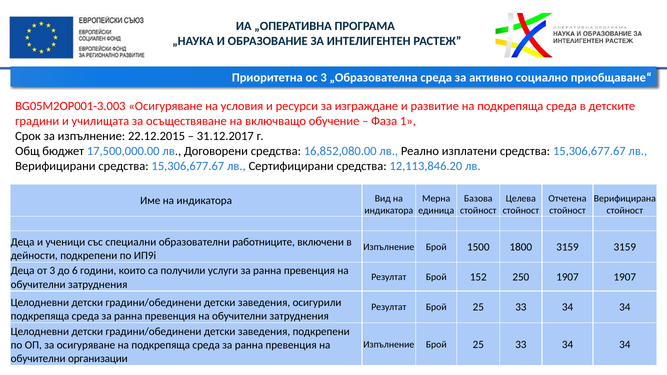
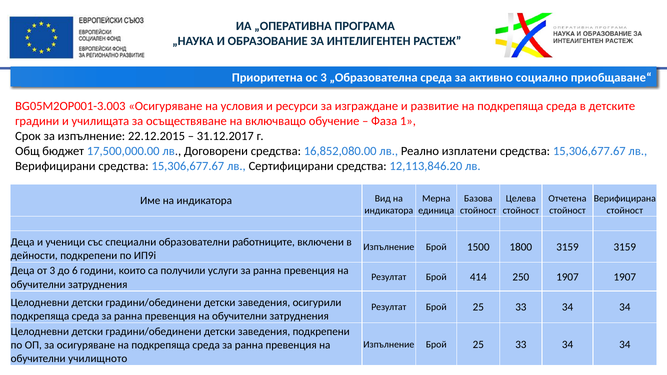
152: 152 -> 414
организации: организации -> училищното
